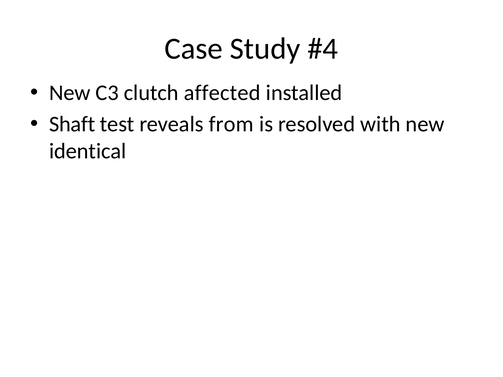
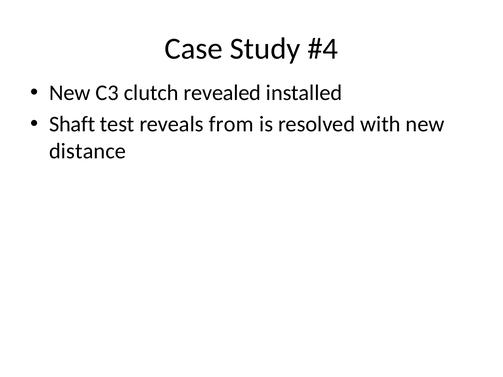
affected: affected -> revealed
identical: identical -> distance
